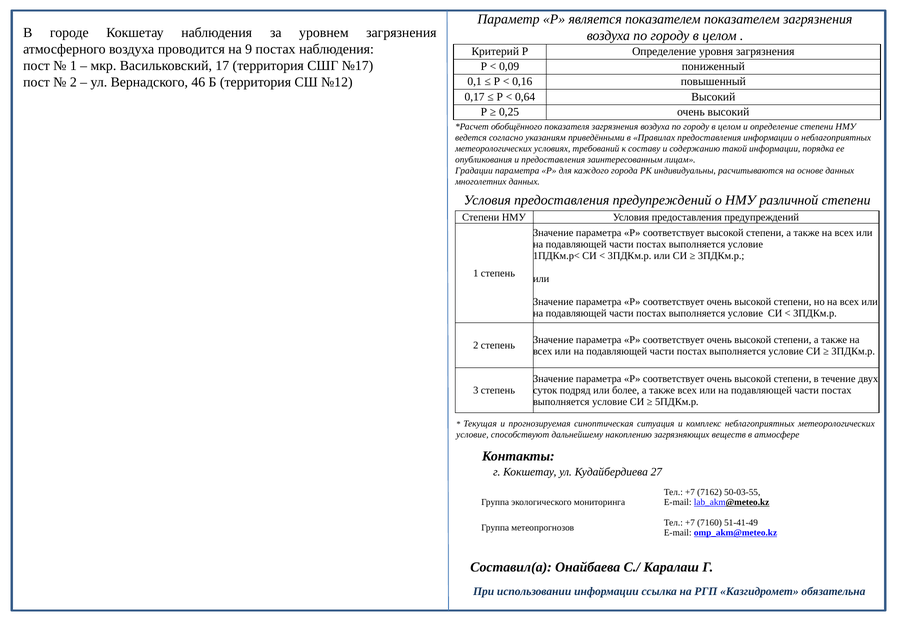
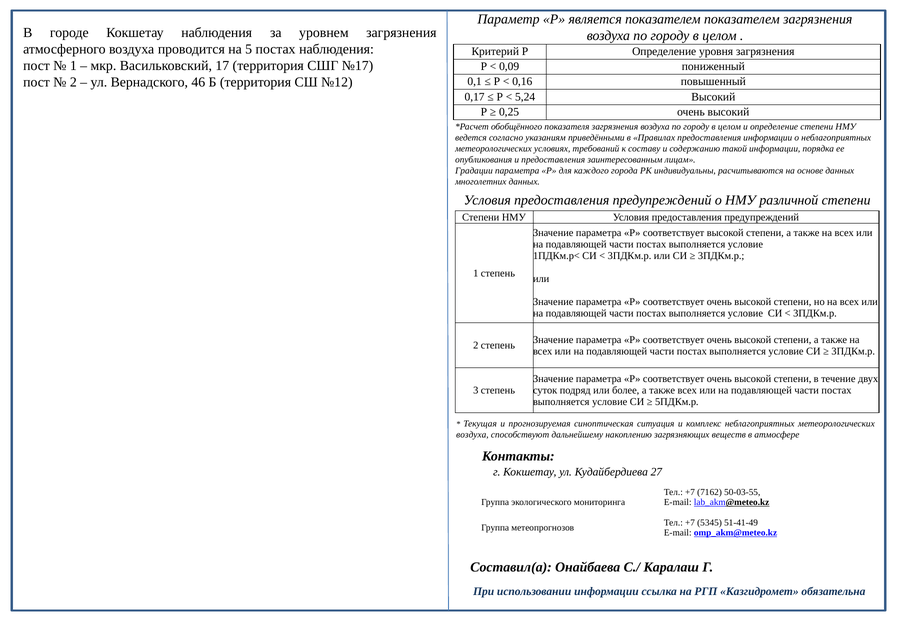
9: 9 -> 5
0,64: 0,64 -> 5,24
условие at (472, 435): условие -> воздуха
7160: 7160 -> 5345
